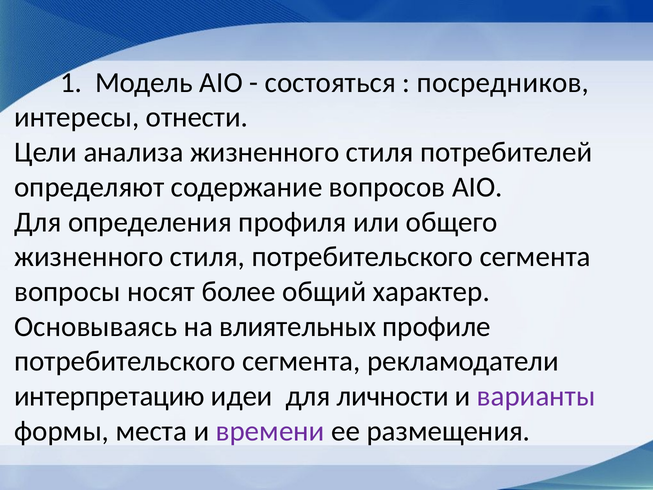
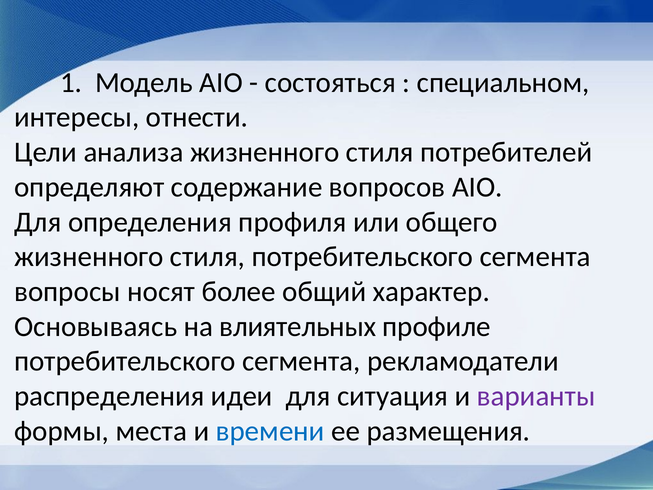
посредников: посредников -> специальном
интерпретацию: интерпретацию -> распределения
личности: личности -> ситуация
времени colour: purple -> blue
